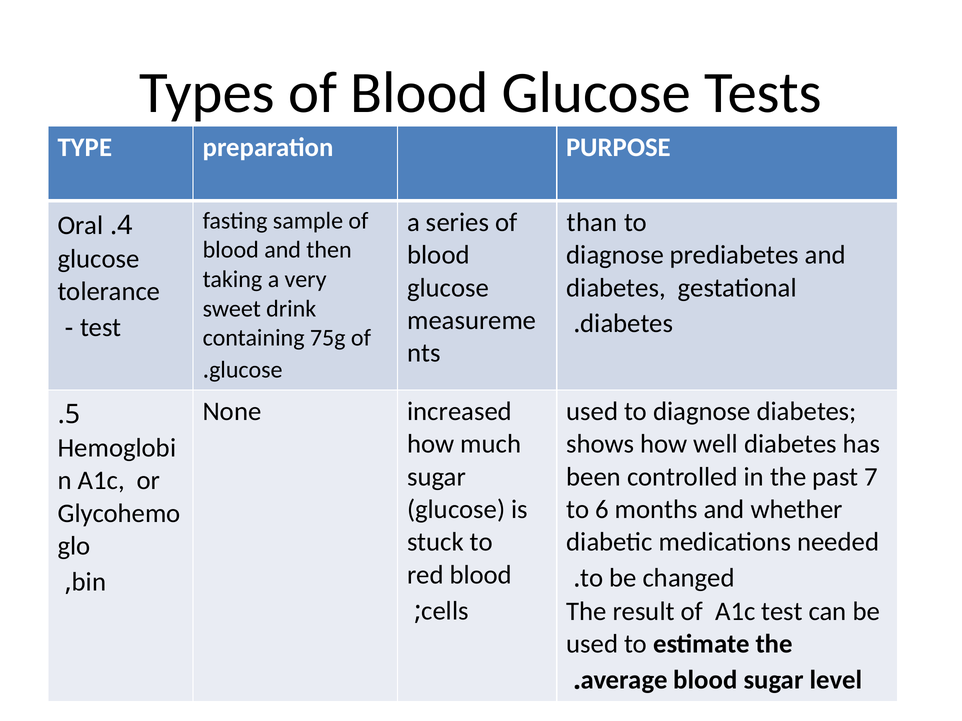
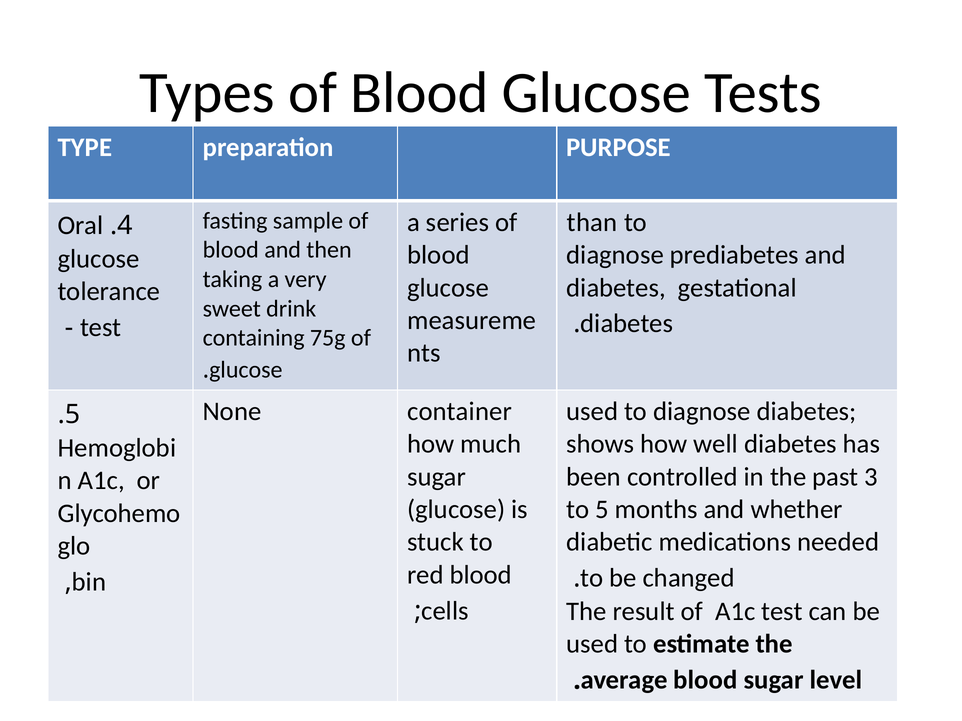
increased: increased -> container
7: 7 -> 3
to 6: 6 -> 5
